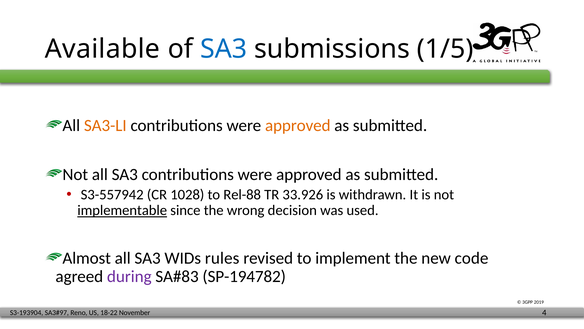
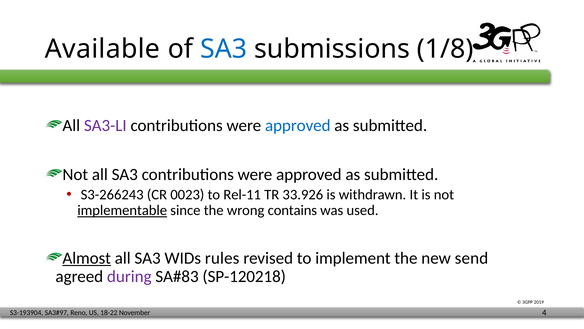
1/5: 1/5 -> 1/8
SA3-LI colour: orange -> purple
approved at (298, 125) colour: orange -> blue
S3-557942: S3-557942 -> S3-266243
1028: 1028 -> 0023
Rel-88: Rel-88 -> Rel-11
decision: decision -> contains
Almost underline: none -> present
code: code -> send
SP-194782: SP-194782 -> SP-120218
